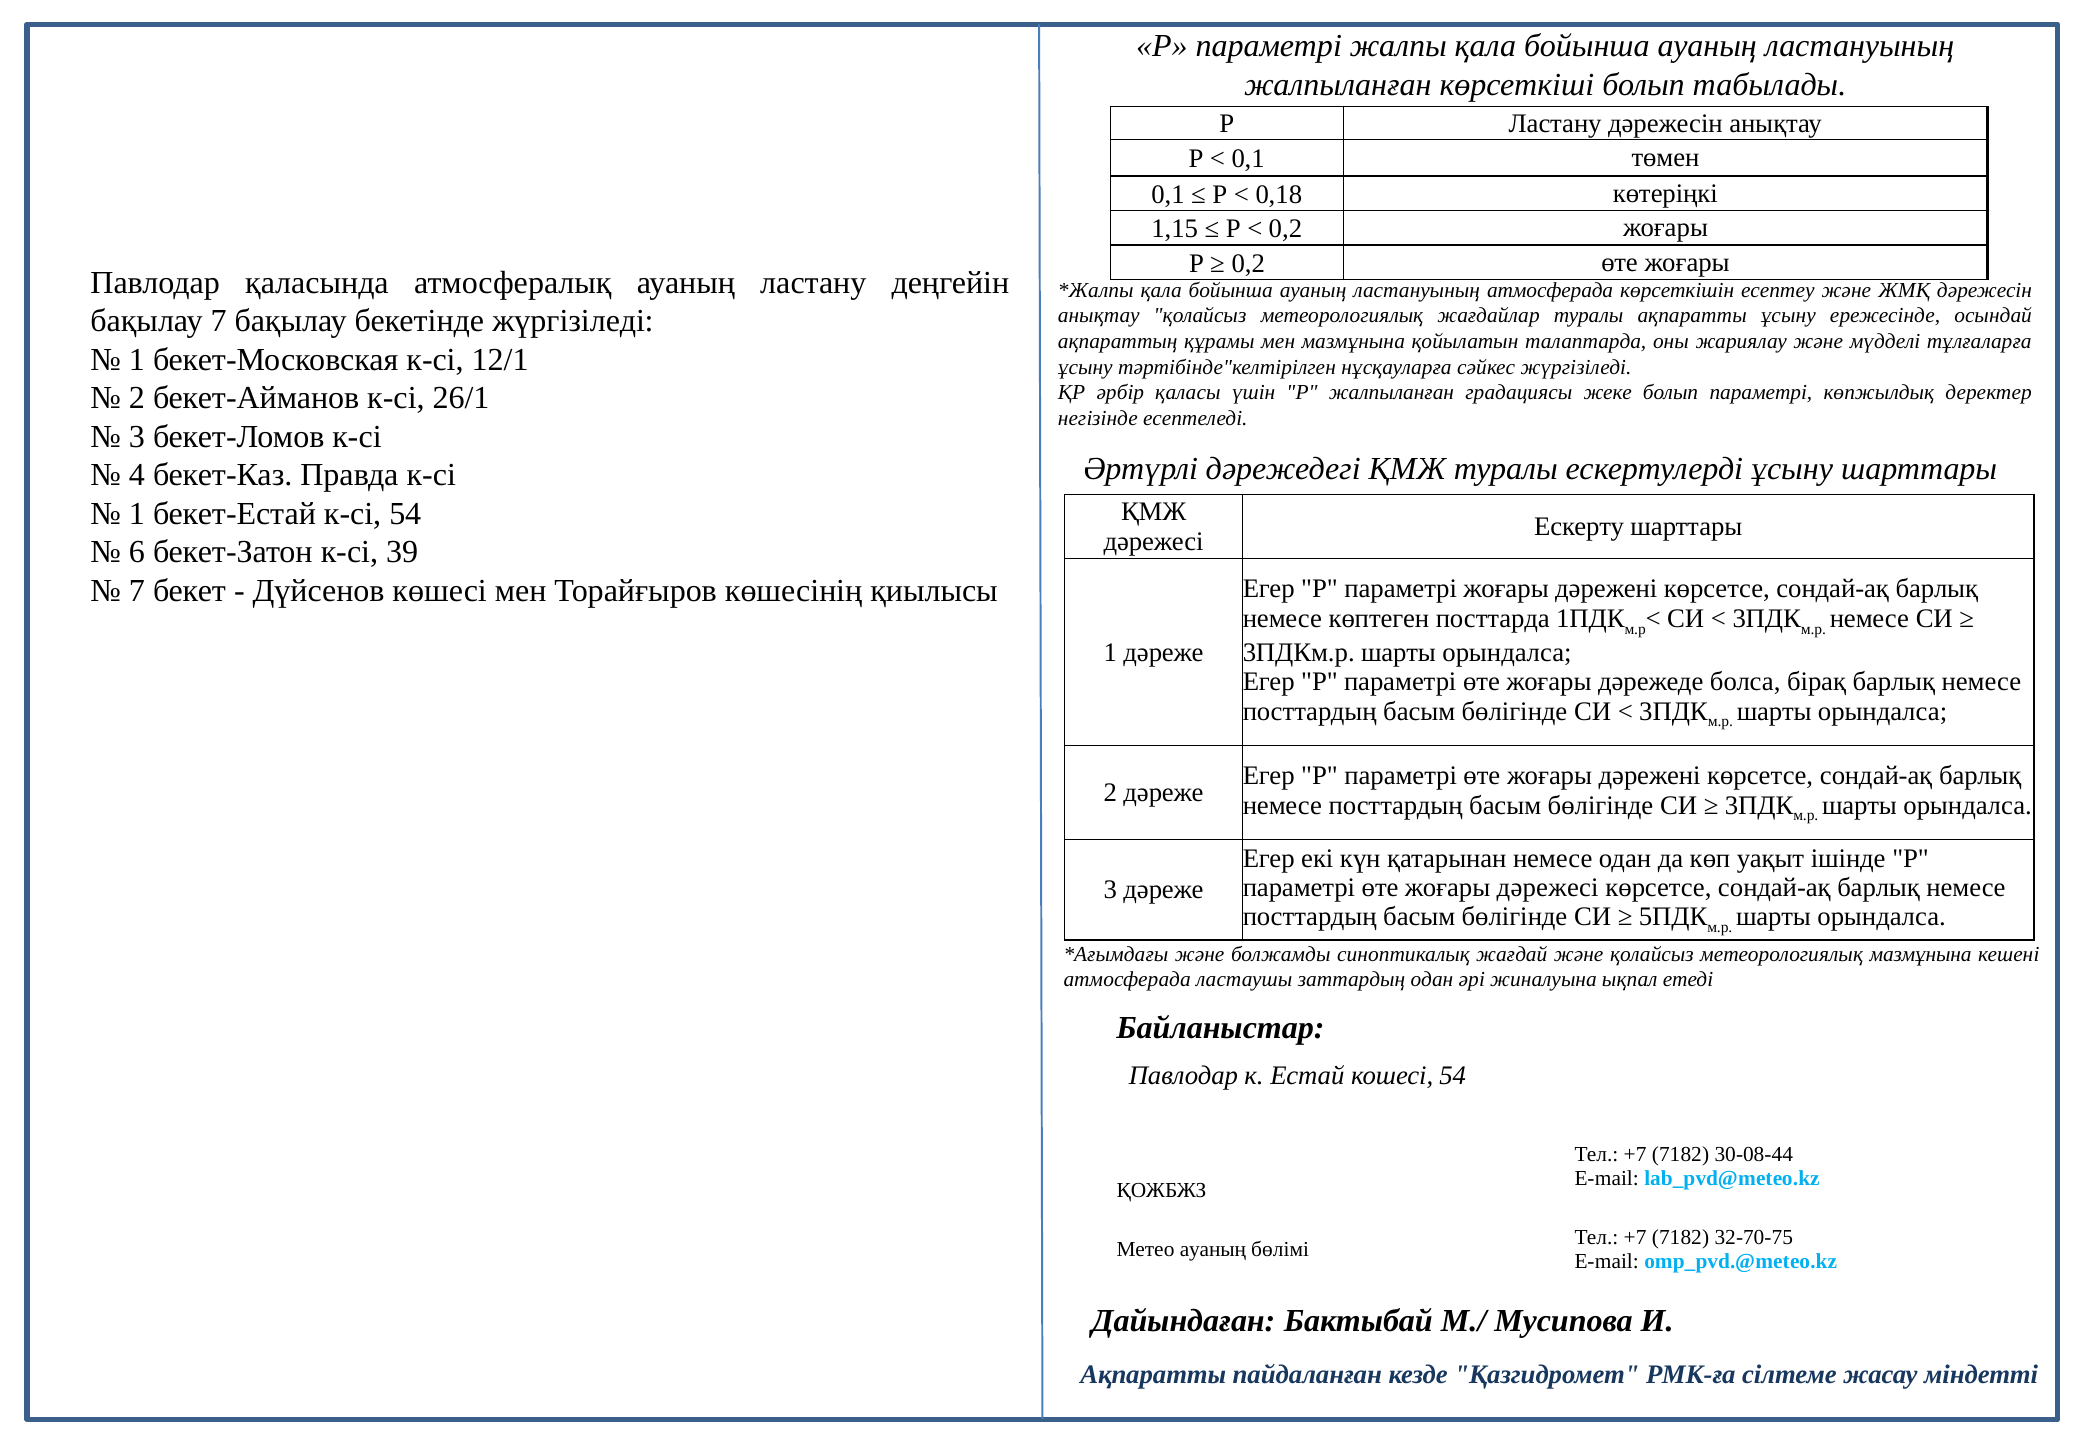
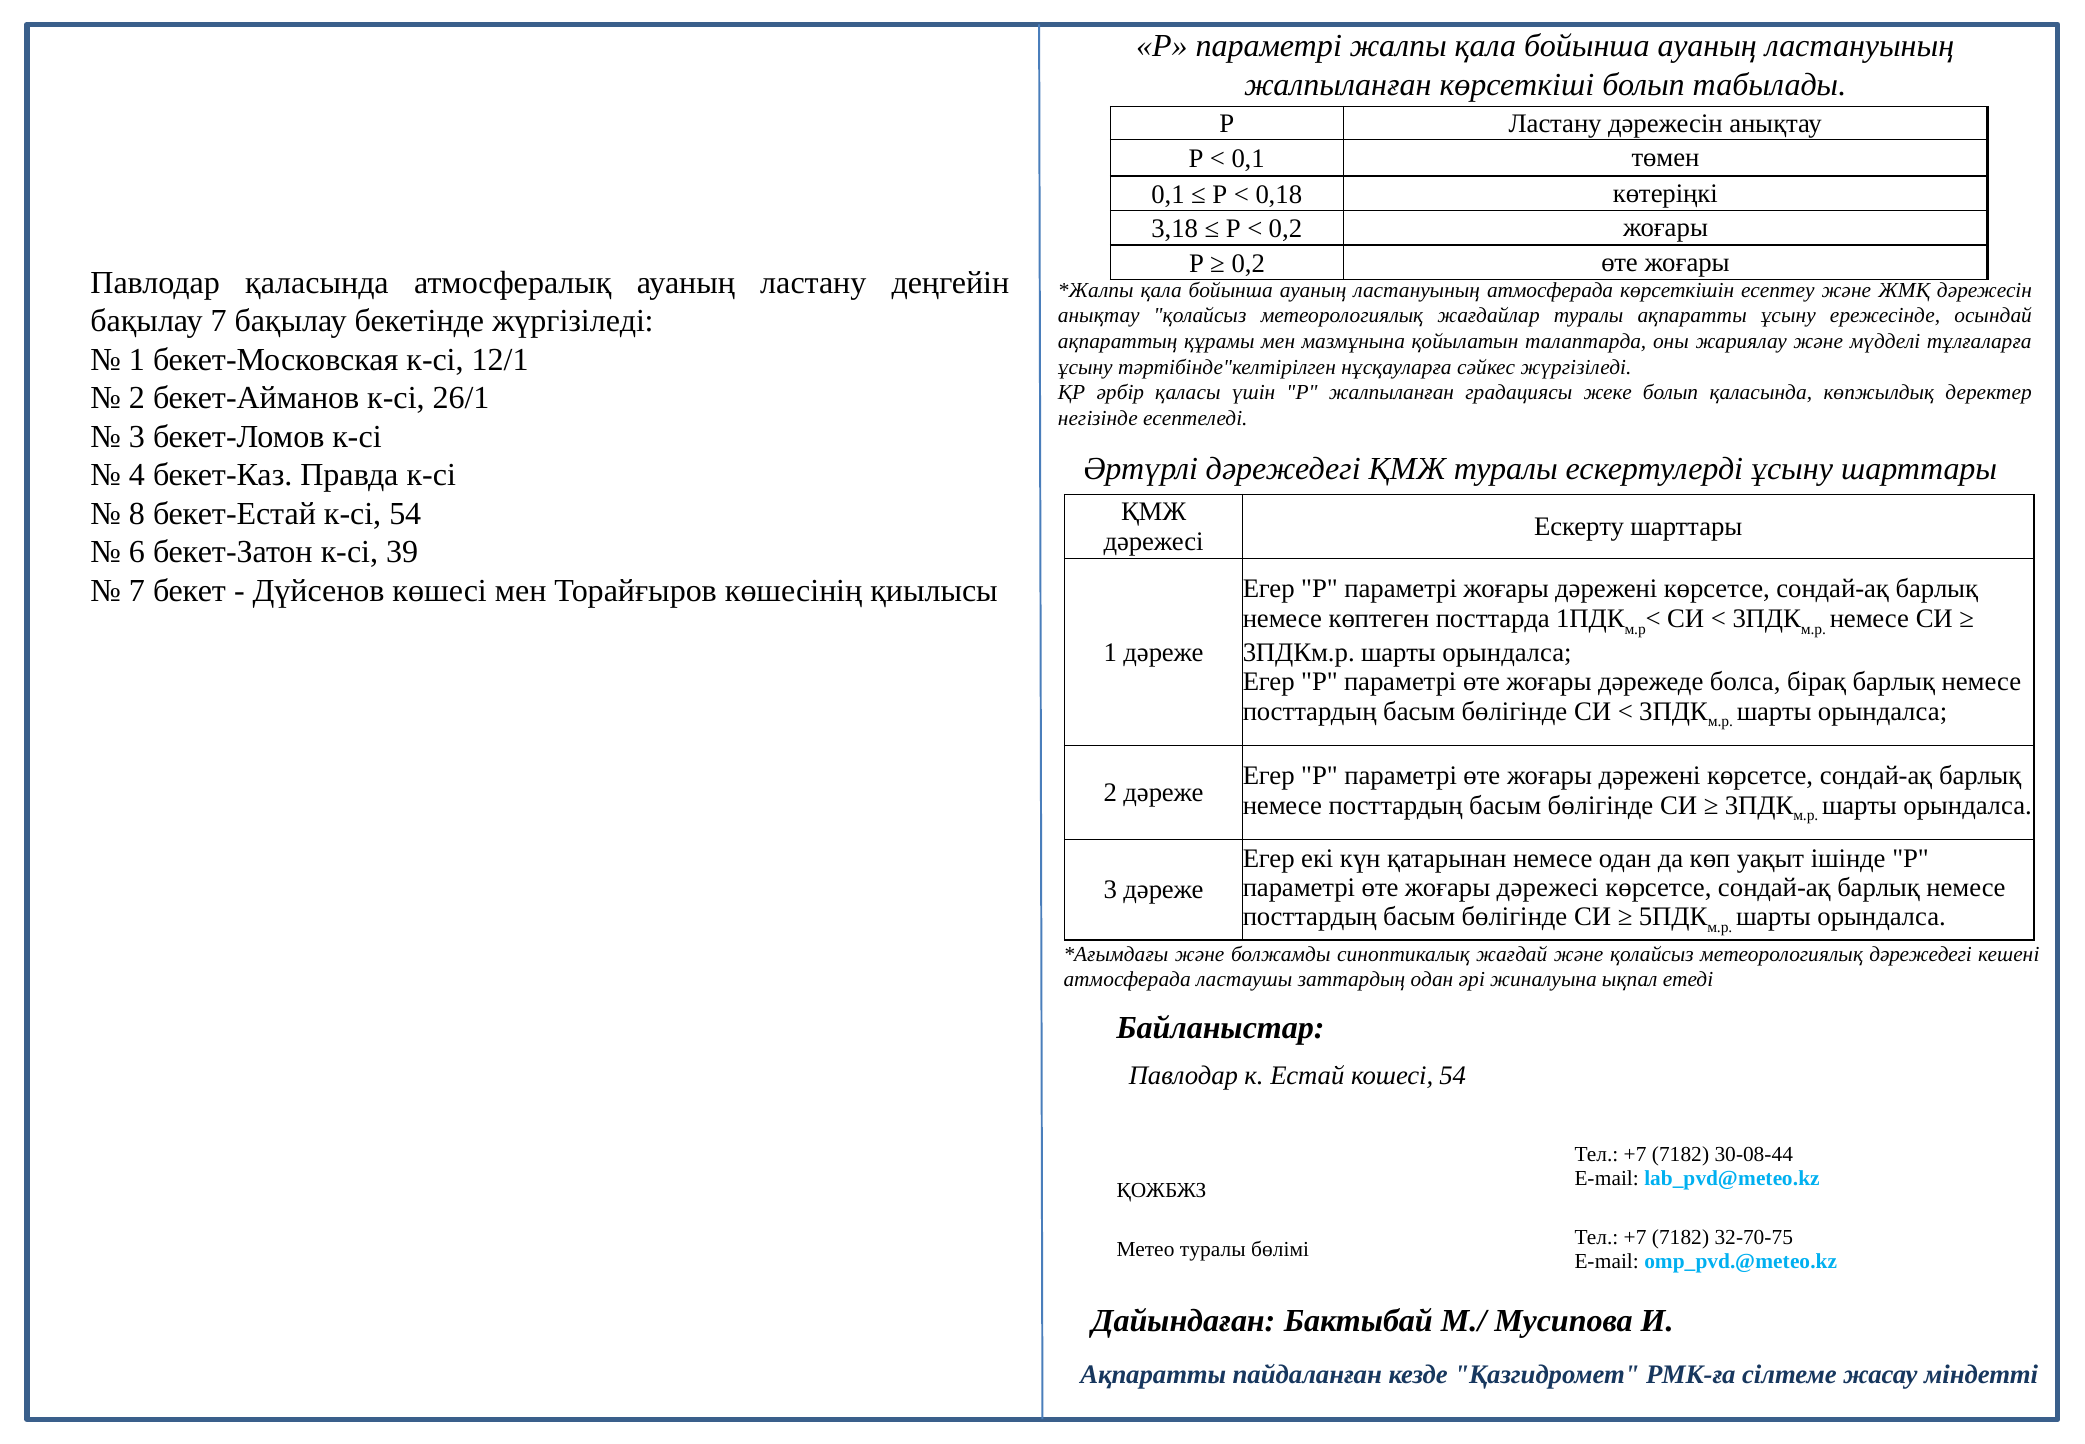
1,15: 1,15 -> 3,18
болып параметрі: параметрі -> қаласында
1 at (137, 514): 1 -> 8
метеорологиялық мазмұнына: мазмұнына -> дәрежедегі
Метео ауаның: ауаның -> туралы
